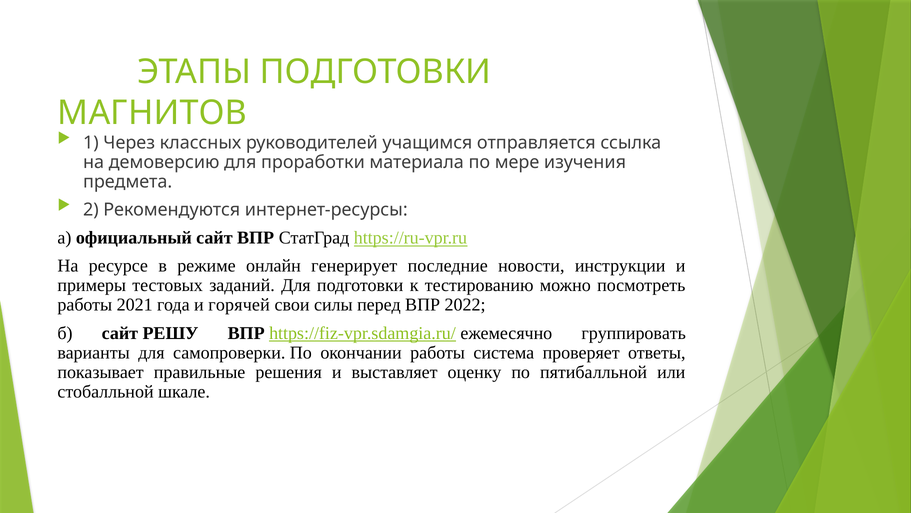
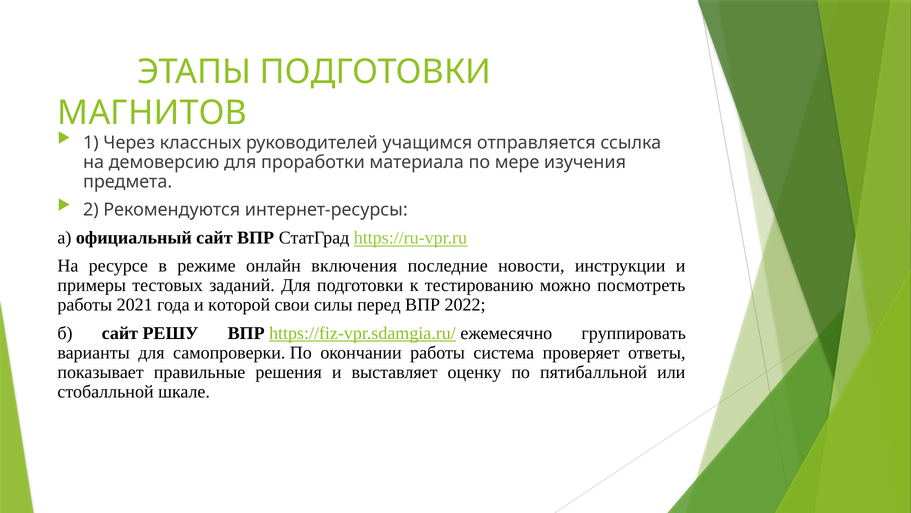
генерирует: генерирует -> включения
горячей: горячей -> которой
